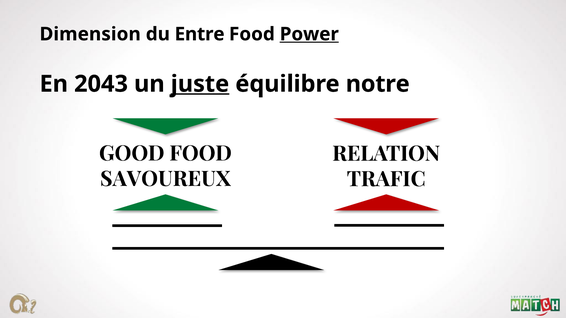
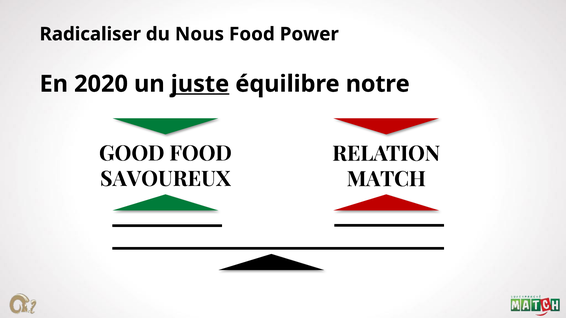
Dimension: Dimension -> Radicaliser
Entre: Entre -> Nous
Power underline: present -> none
2043: 2043 -> 2020
TRAFIC: TRAFIC -> MATCH
